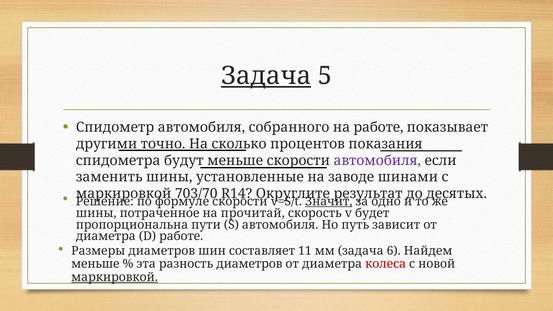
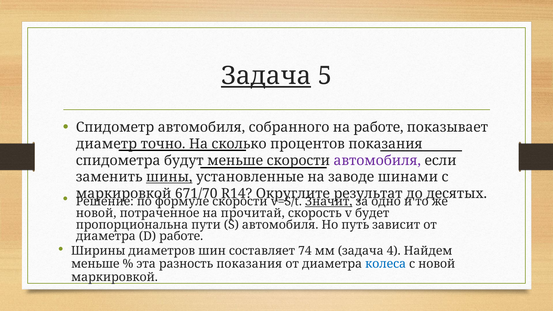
другими: другими -> диаметр
шины at (169, 177) underline: none -> present
703/70: 703/70 -> 671/70
шины at (96, 213): шины -> новой
Размеры: Размеры -> Ширины
11: 11 -> 74
6: 6 -> 4
разность диаметров: диаметров -> показания
колеса colour: red -> blue
маркировкой at (115, 277) underline: present -> none
